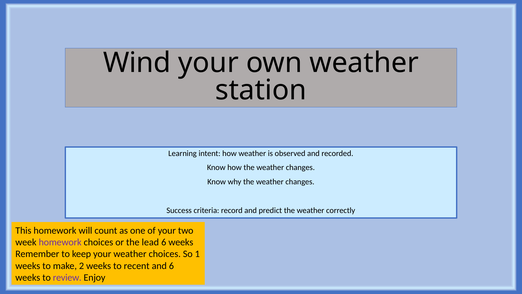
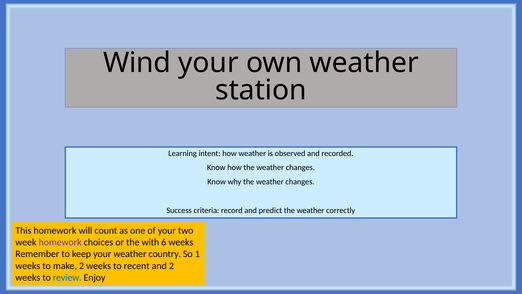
lead: lead -> with
weather choices: choices -> country
and 6: 6 -> 2
review colour: purple -> blue
